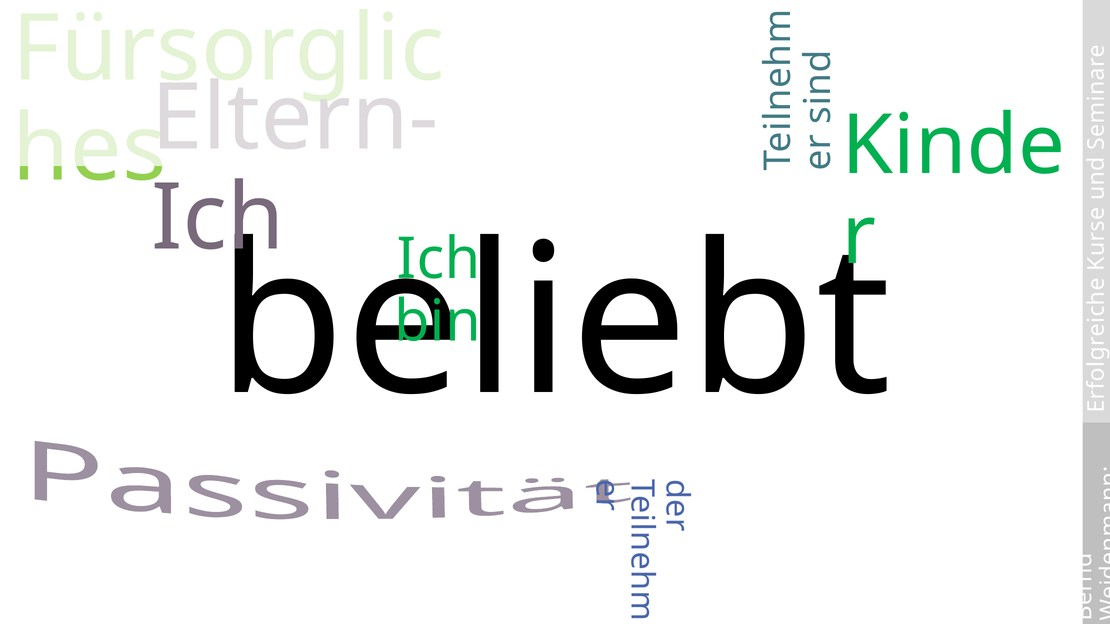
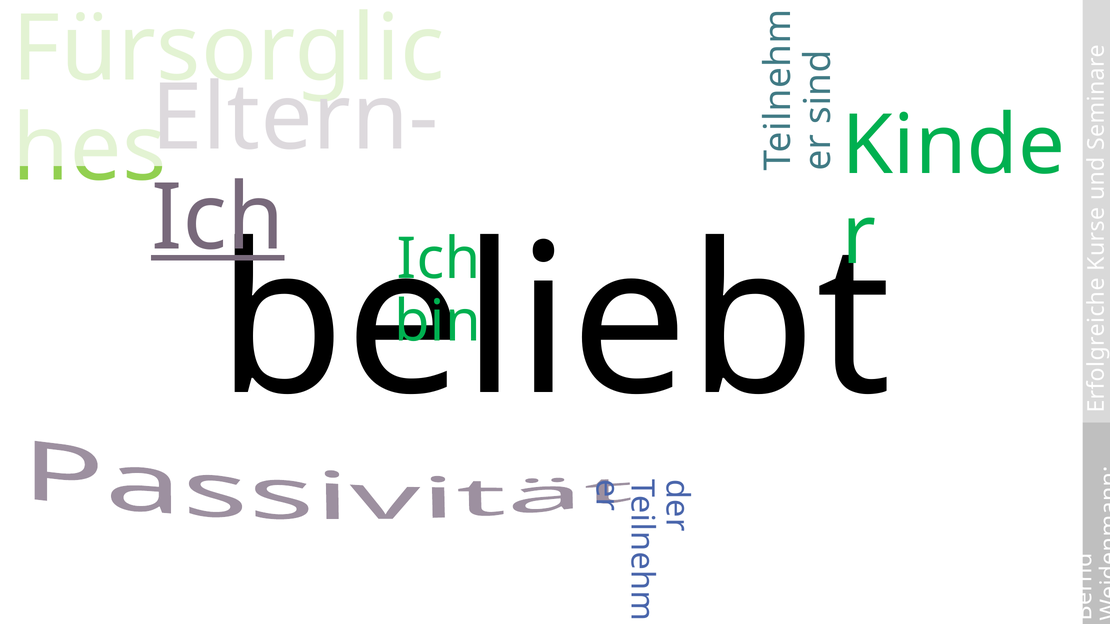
Ich at (218, 218) underline: none -> present
